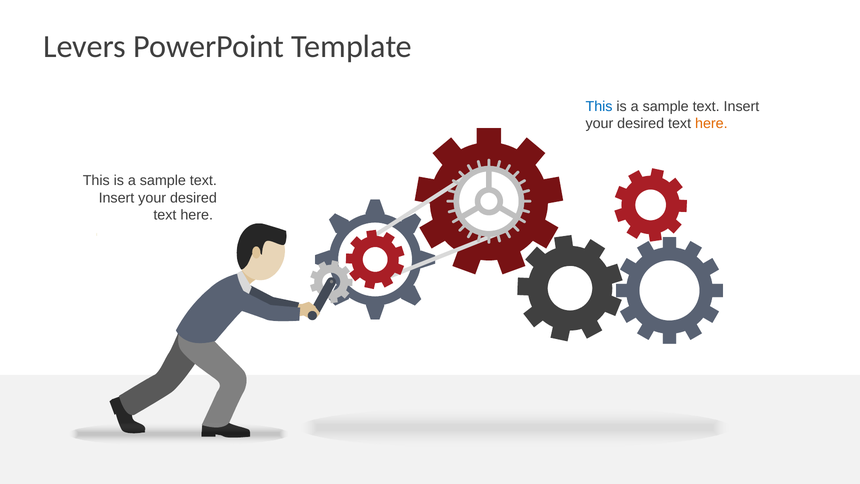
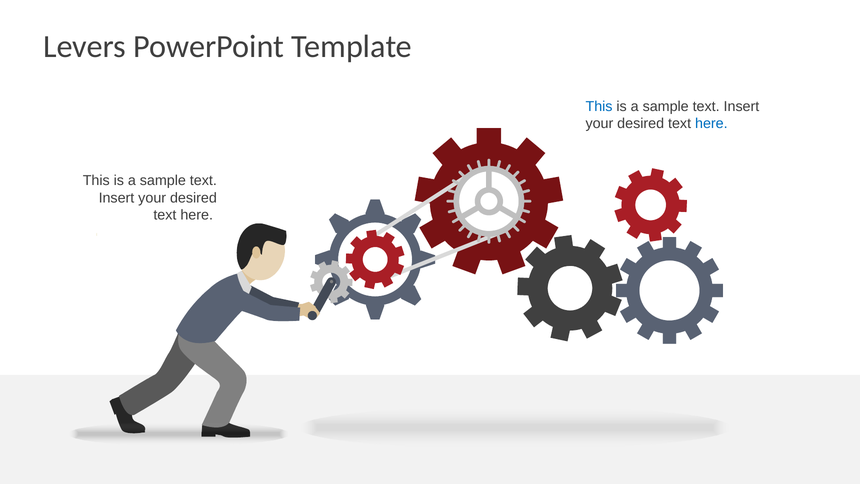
here at (711, 123) colour: orange -> blue
